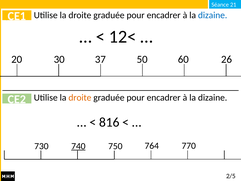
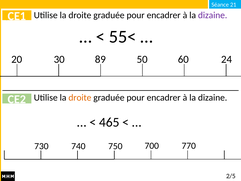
dizaine at (213, 15) colour: blue -> purple
12<: 12< -> 55<
37: 37 -> 89
26: 26 -> 24
816: 816 -> 465
740 underline: present -> none
764: 764 -> 700
